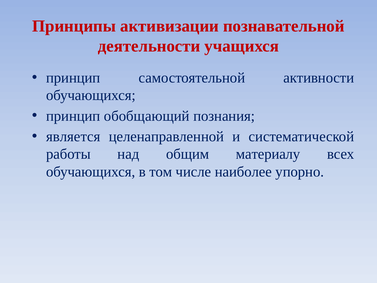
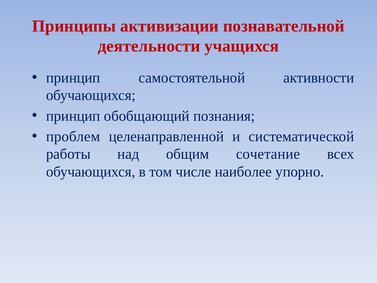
является: является -> проблем
материалу: материалу -> сочетание
